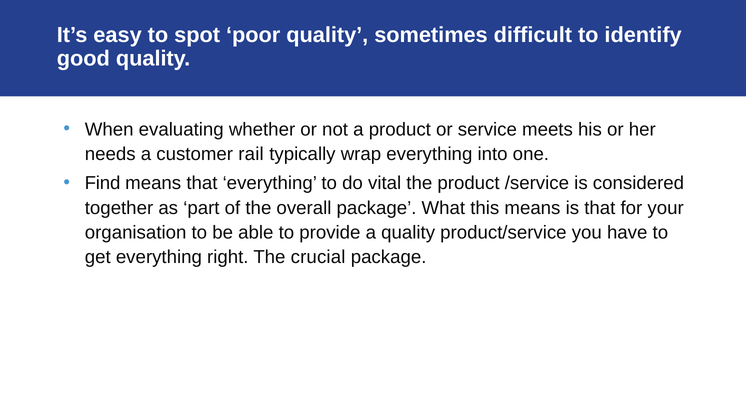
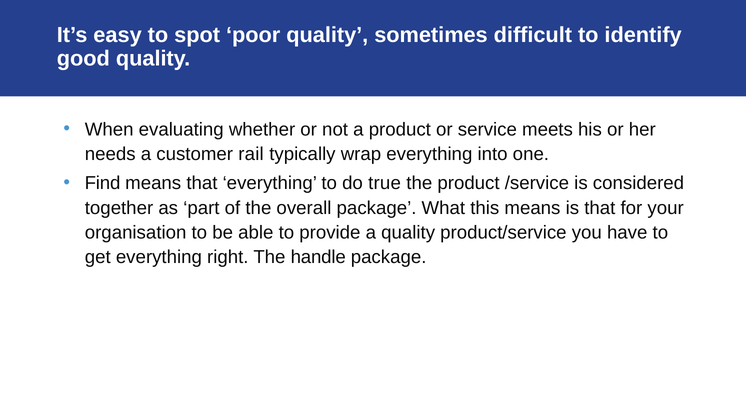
vital: vital -> true
crucial: crucial -> handle
